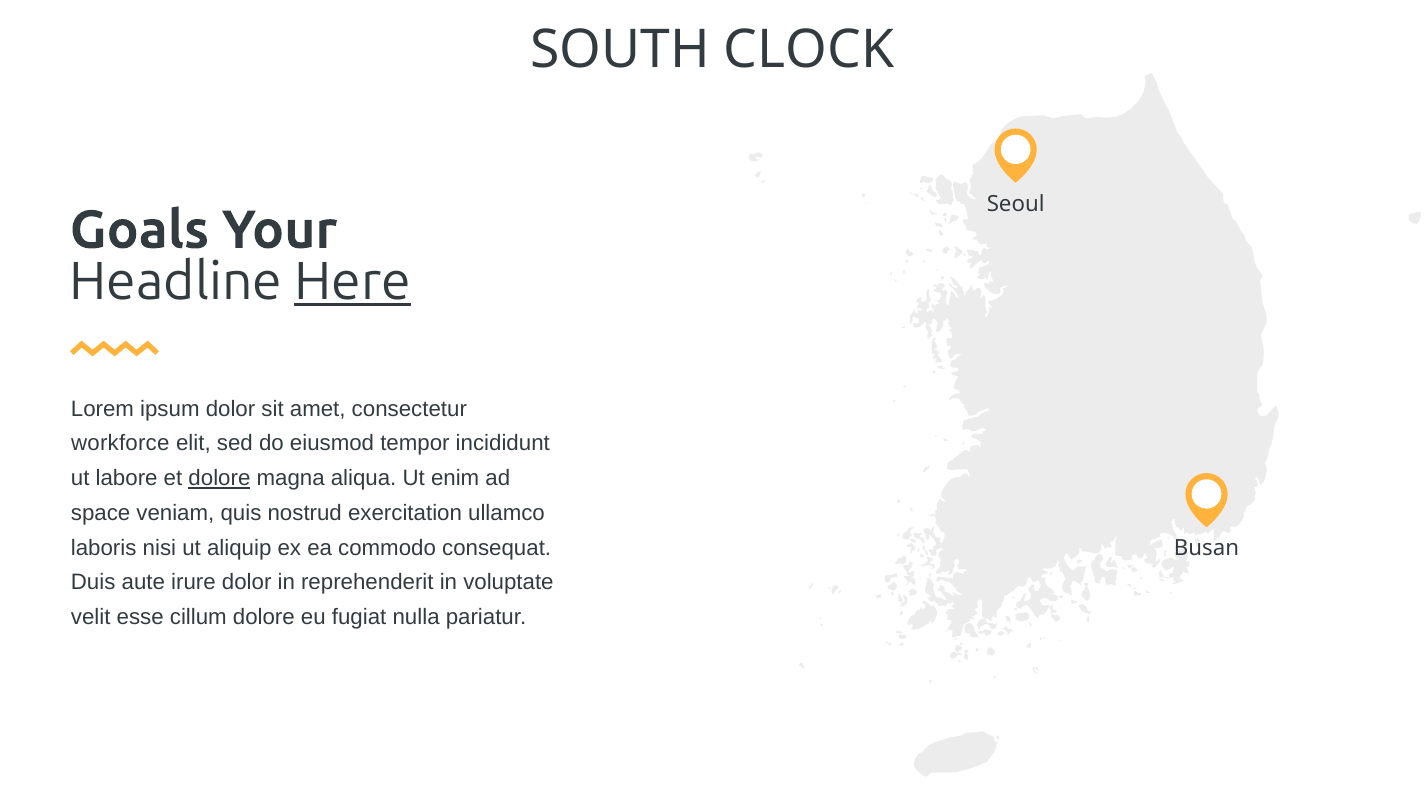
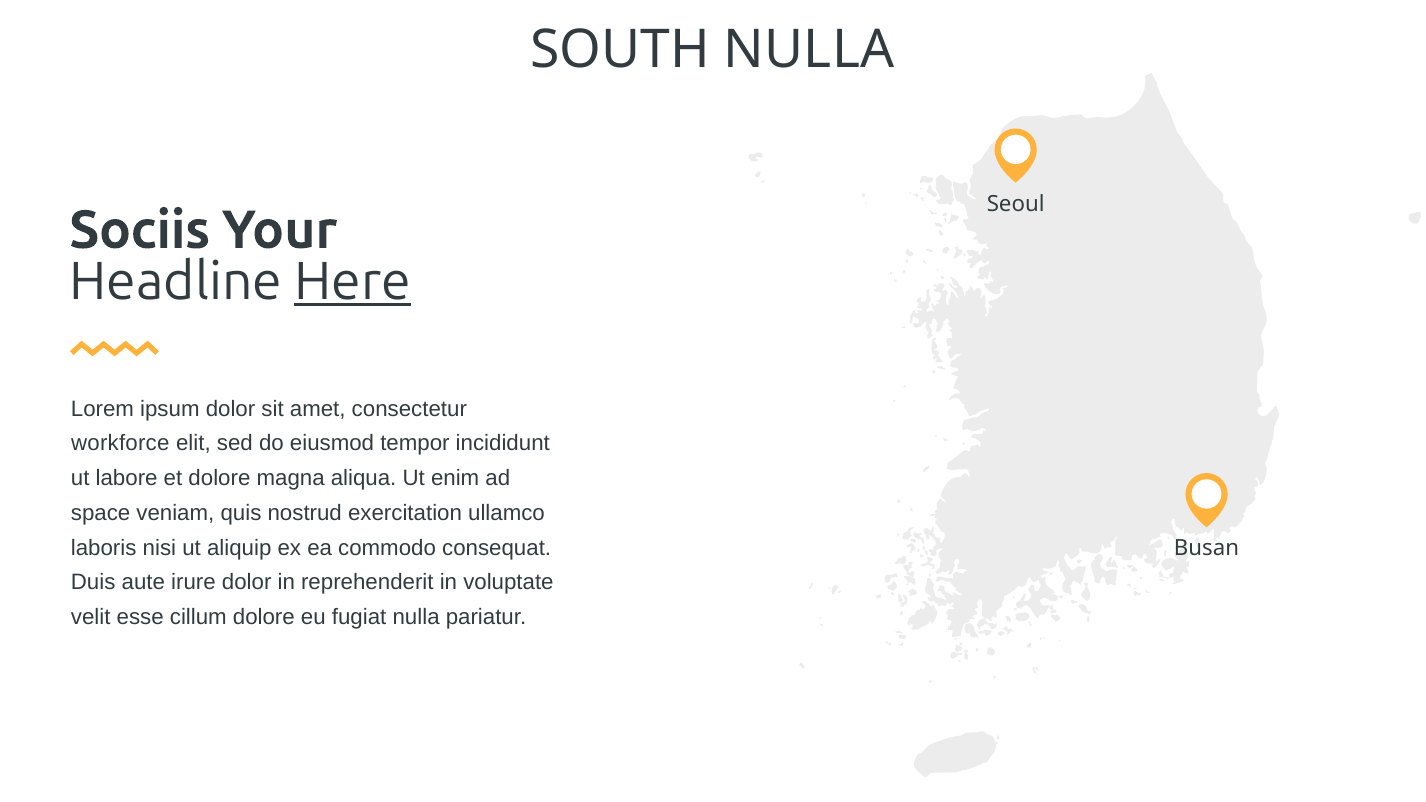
SOUTH CLOCK: CLOCK -> NULLA
Goals: Goals -> Sociis
dolore at (219, 478) underline: present -> none
